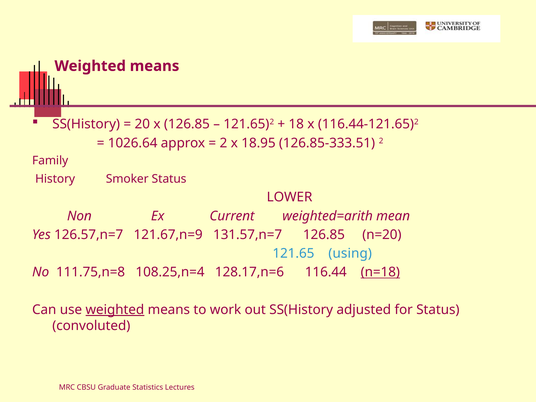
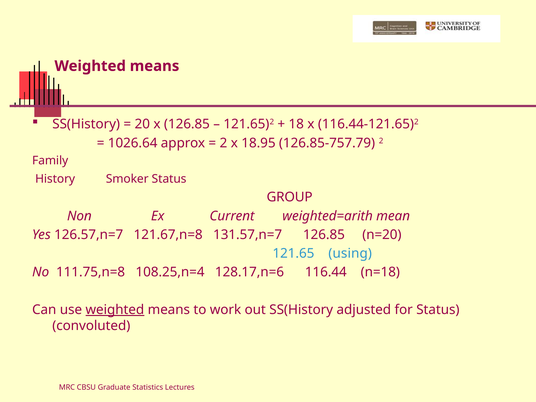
126.85-333.51: 126.85-333.51 -> 126.85-757.79
LOWER: LOWER -> GROUP
121.67,n=9: 121.67,n=9 -> 121.67,n=8
n=18 underline: present -> none
